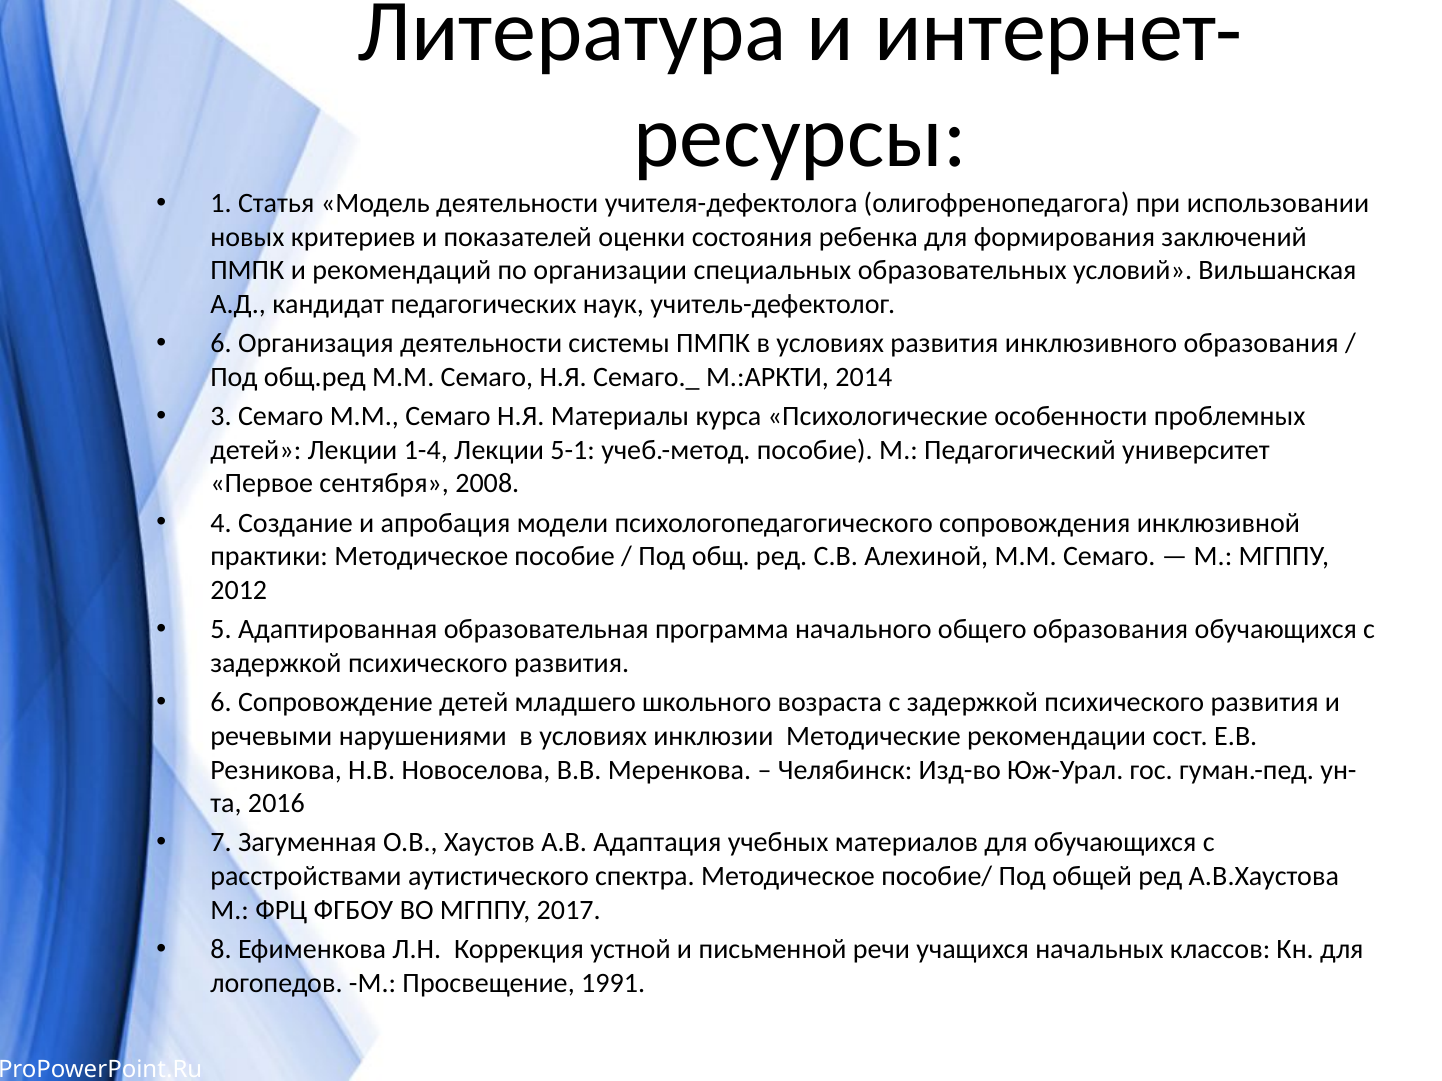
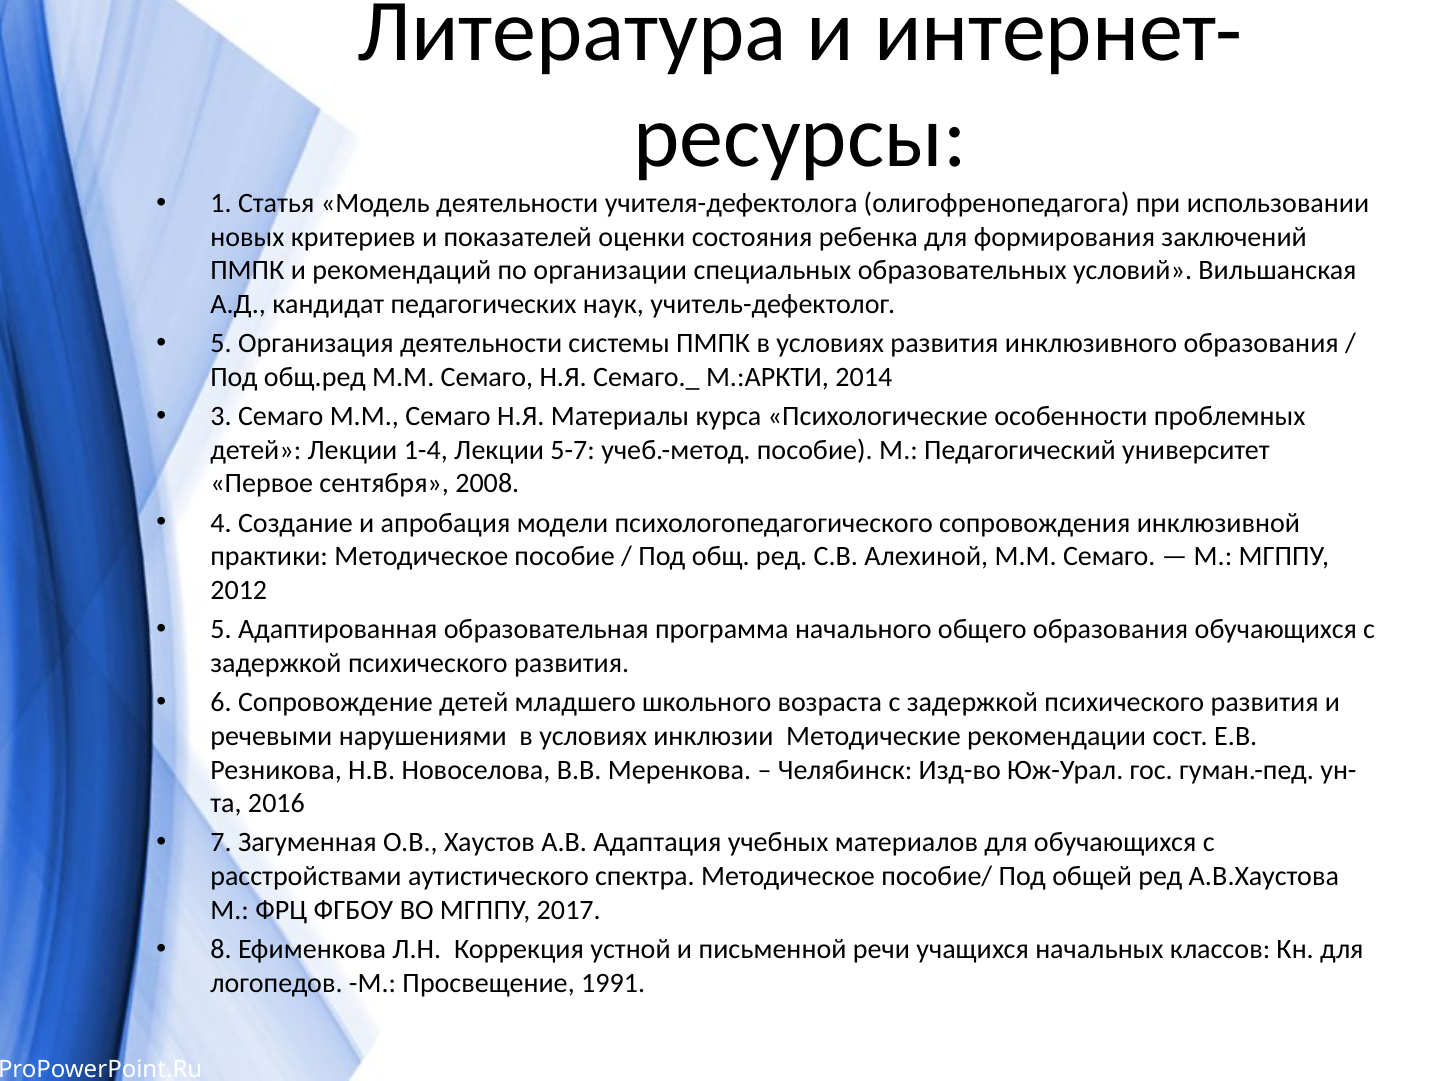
6 at (221, 344): 6 -> 5
5-1: 5-1 -> 5-7
